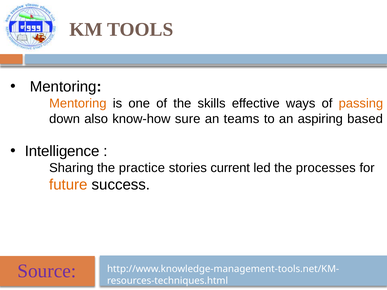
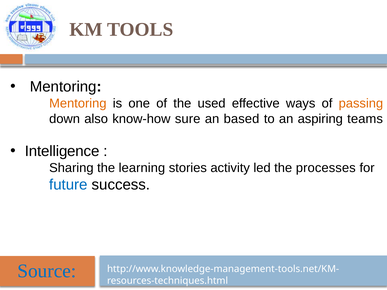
skills: skills -> used
teams: teams -> based
based: based -> teams
practice: practice -> learning
current: current -> activity
future colour: orange -> blue
Source colour: purple -> blue
